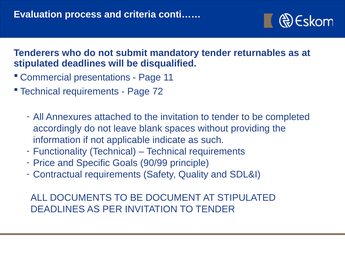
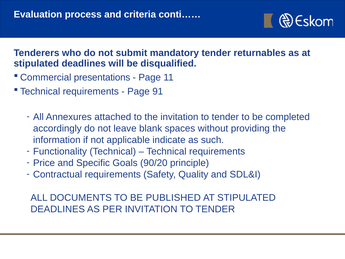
72: 72 -> 91
90/99: 90/99 -> 90/20
DOCUMENT: DOCUMENT -> PUBLISHED
